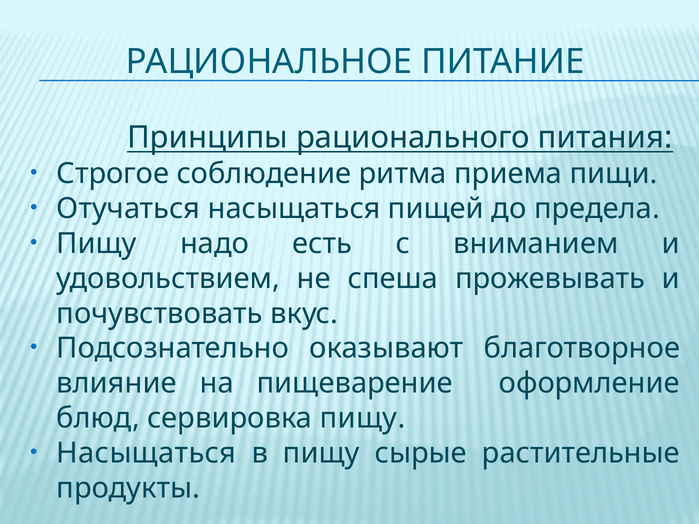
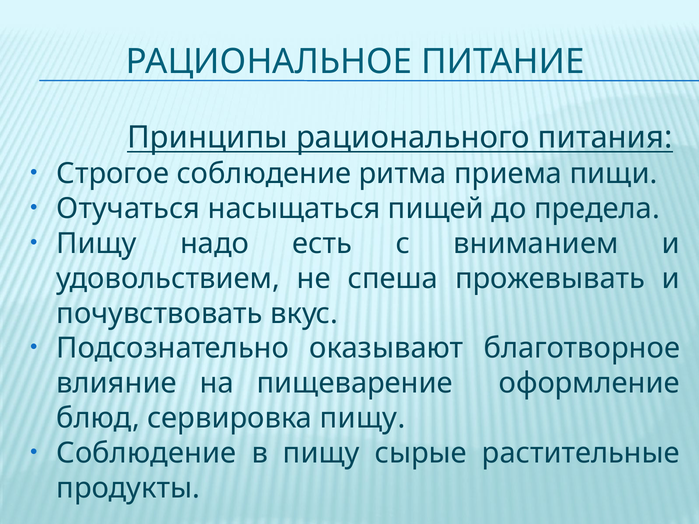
Насыщаться at (146, 453): Насыщаться -> Соблюдение
